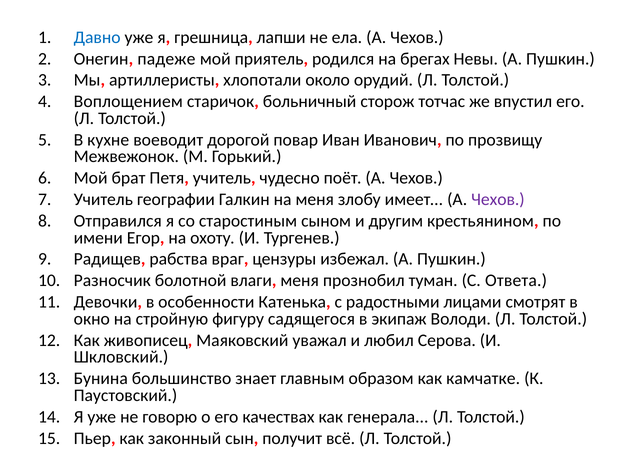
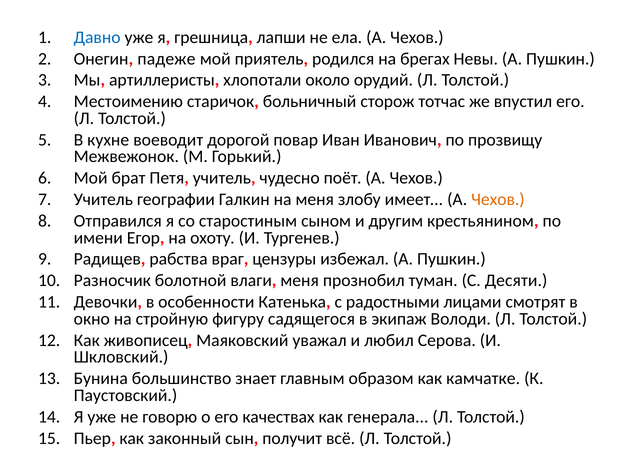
Воплощением: Воплощением -> Местоимению
Чехов at (498, 200) colour: purple -> orange
Ответа: Ответа -> Десяти
